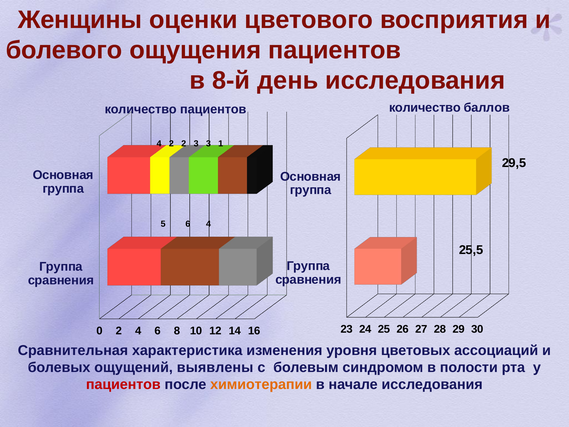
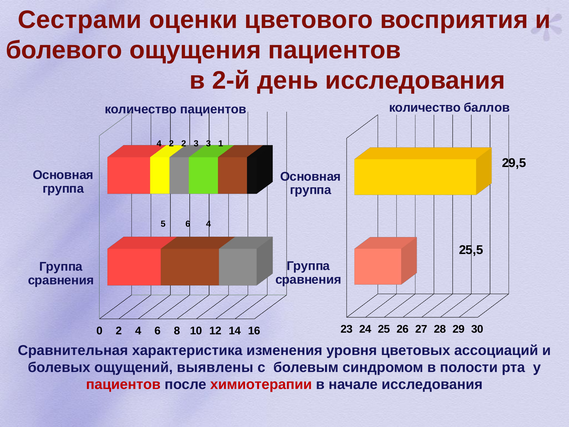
Женщины: Женщины -> Сестрами
8-й: 8-й -> 2-й
химиотерапии colour: orange -> red
